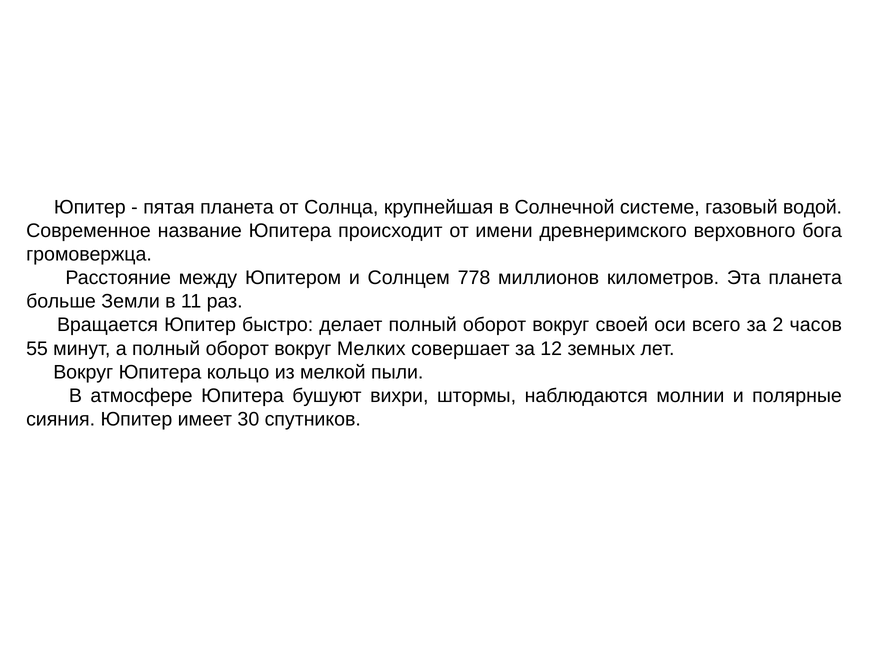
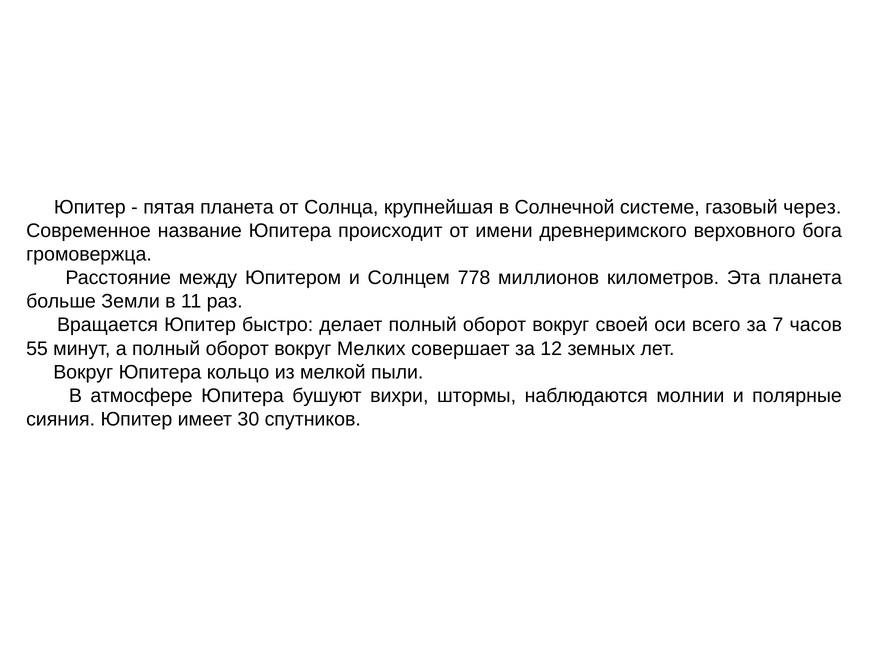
водой: водой -> через
2: 2 -> 7
